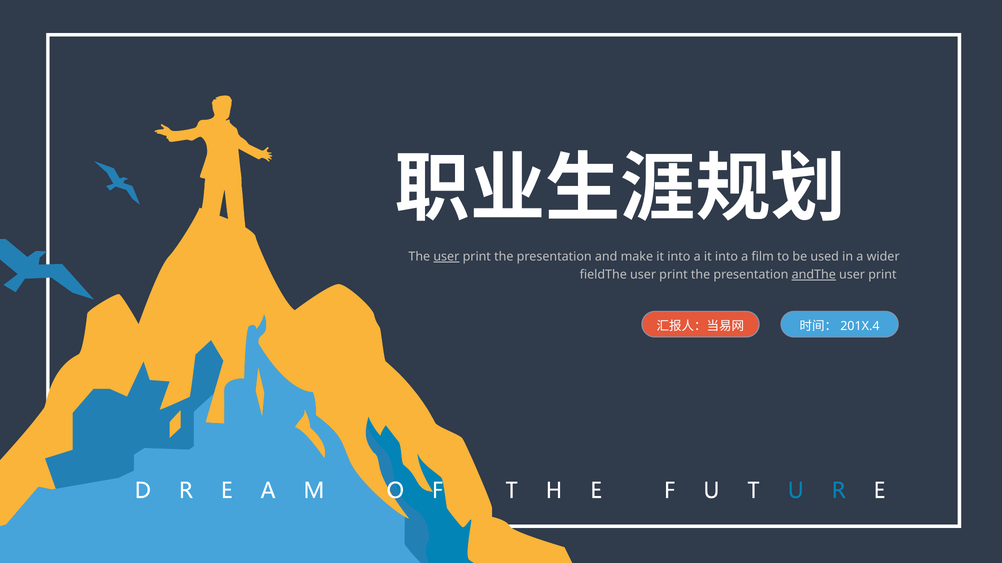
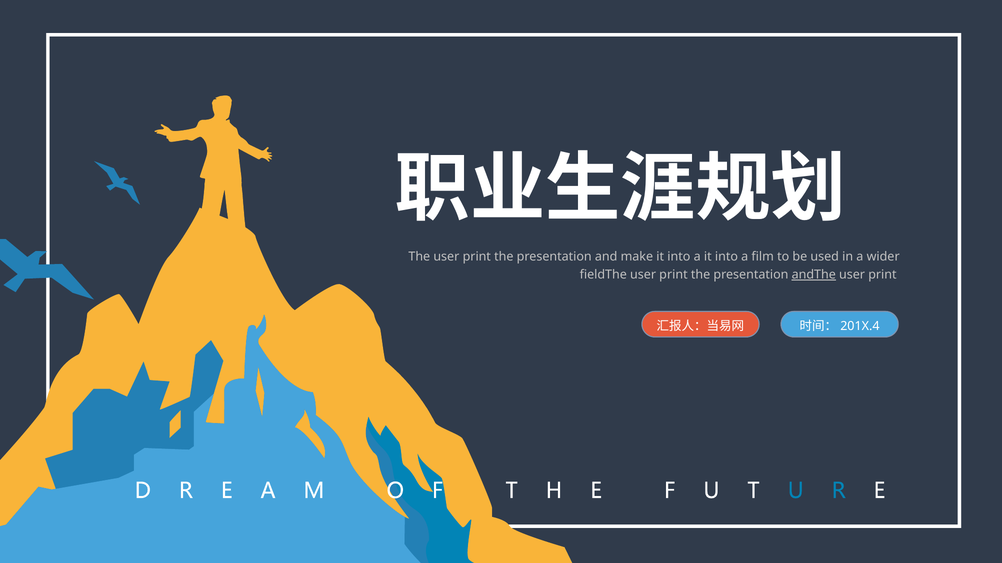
user at (446, 257) underline: present -> none
